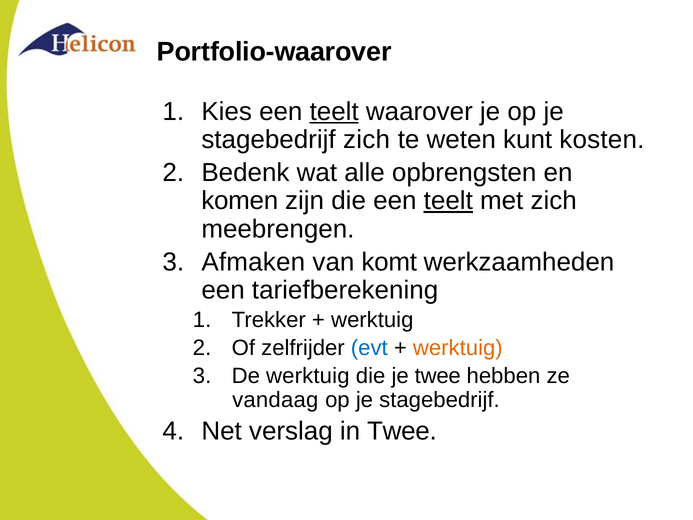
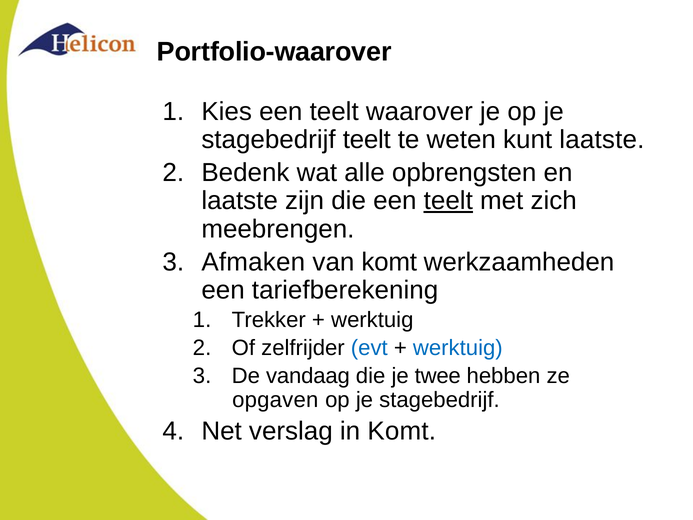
teelt at (334, 112) underline: present -> none
stagebedrijf zich: zich -> teelt
kunt kosten: kosten -> laatste
komen at (240, 201): komen -> laatste
werktuig at (458, 348) colour: orange -> blue
De werktuig: werktuig -> vandaag
vandaag: vandaag -> opgaven
in Twee: Twee -> Komt
